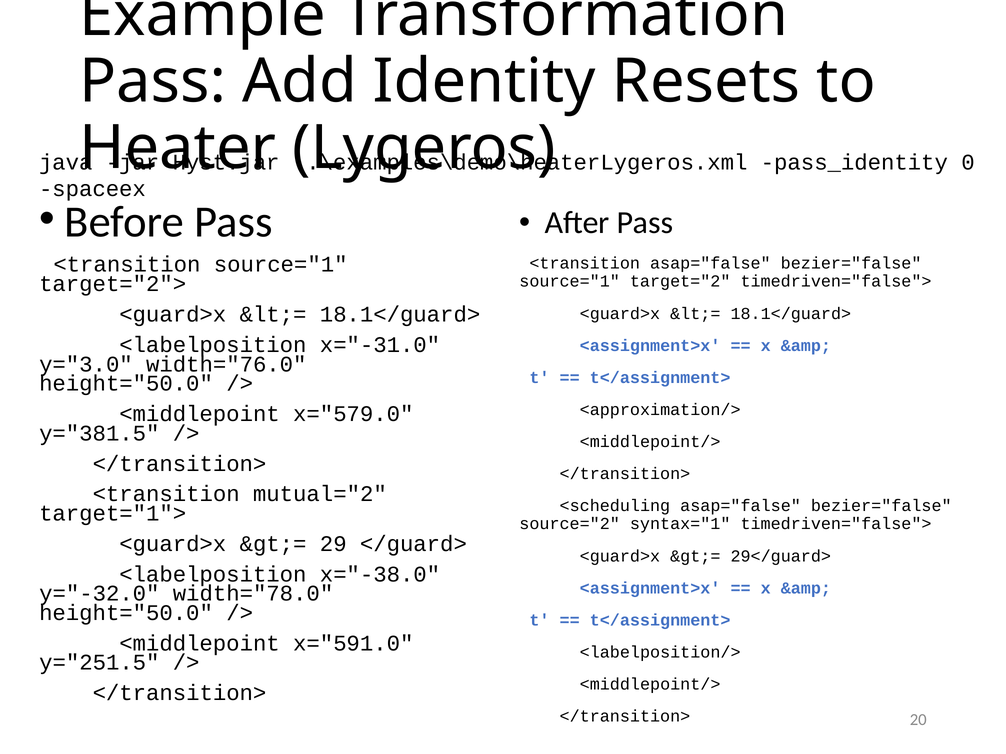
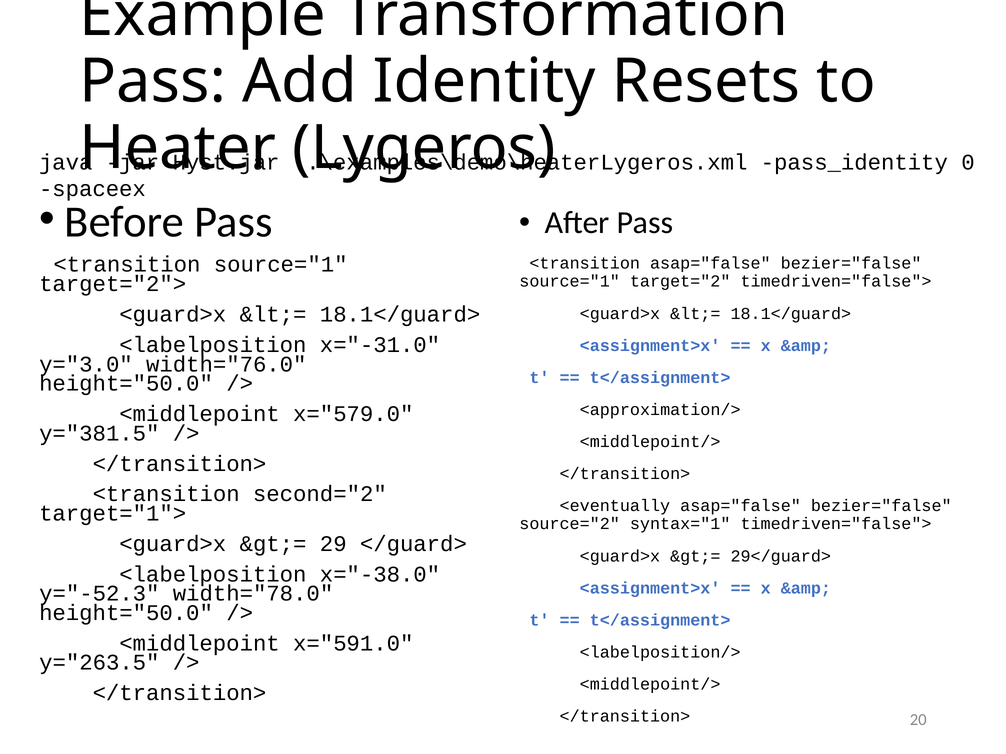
mutual="2: mutual="2 -> second="2
<scheduling: <scheduling -> <eventually
y="-32.0: y="-32.0 -> y="-52.3
y="251.5: y="251.5 -> y="263.5
